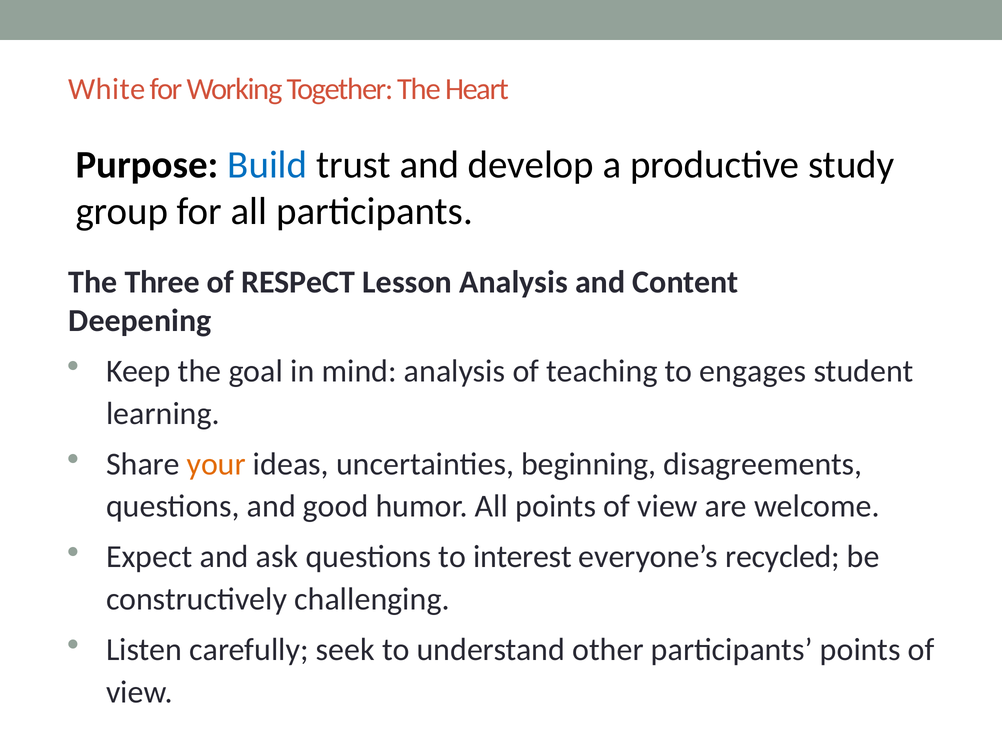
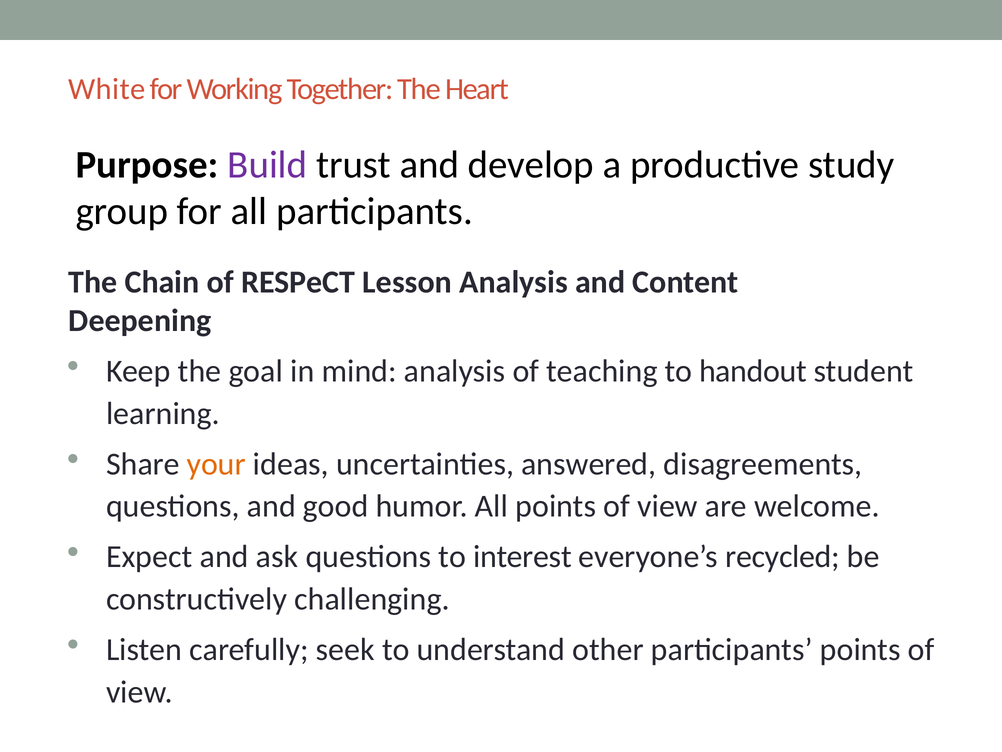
Build colour: blue -> purple
Three: Three -> Chain
engages: engages -> handout
beginning: beginning -> answered
